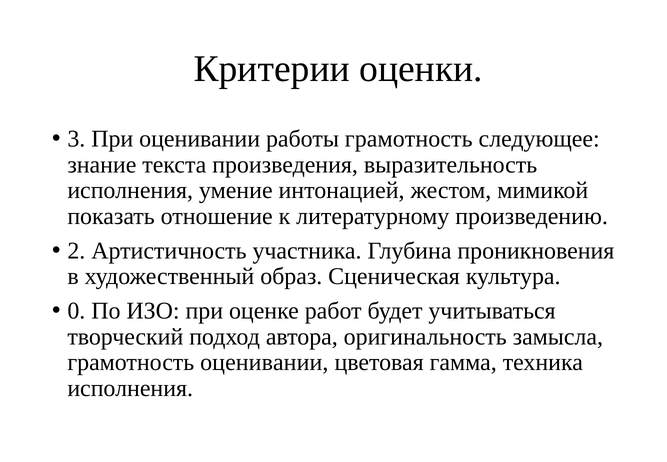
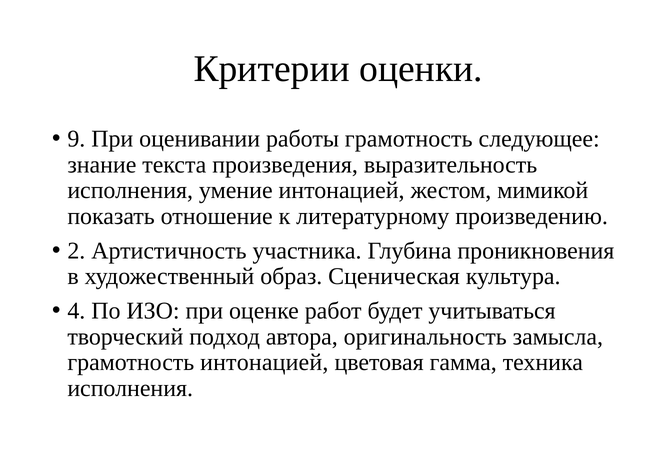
3: 3 -> 9
0: 0 -> 4
грамотность оценивании: оценивании -> интонацией
